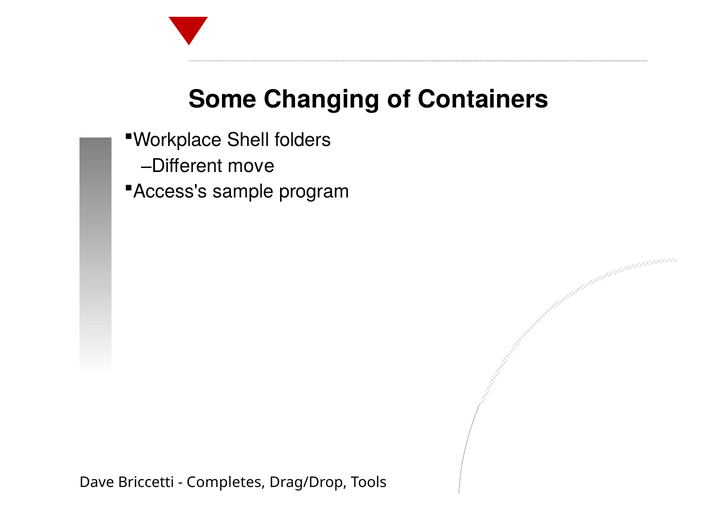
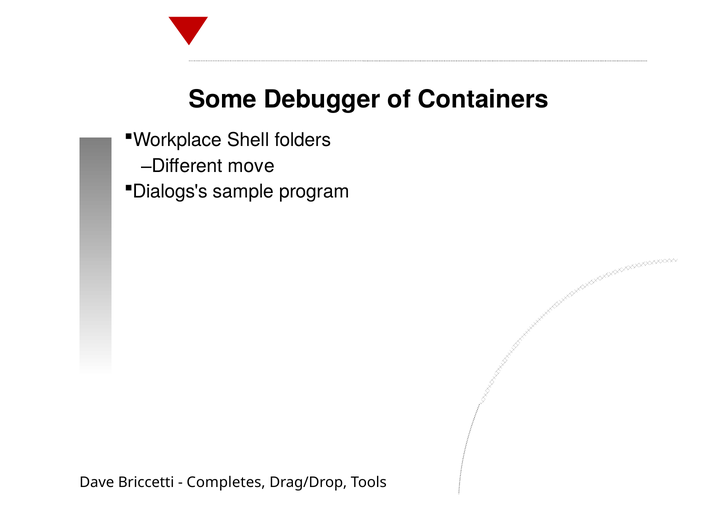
Changing: Changing -> Debugger
Access's: Access's -> Dialogs's
